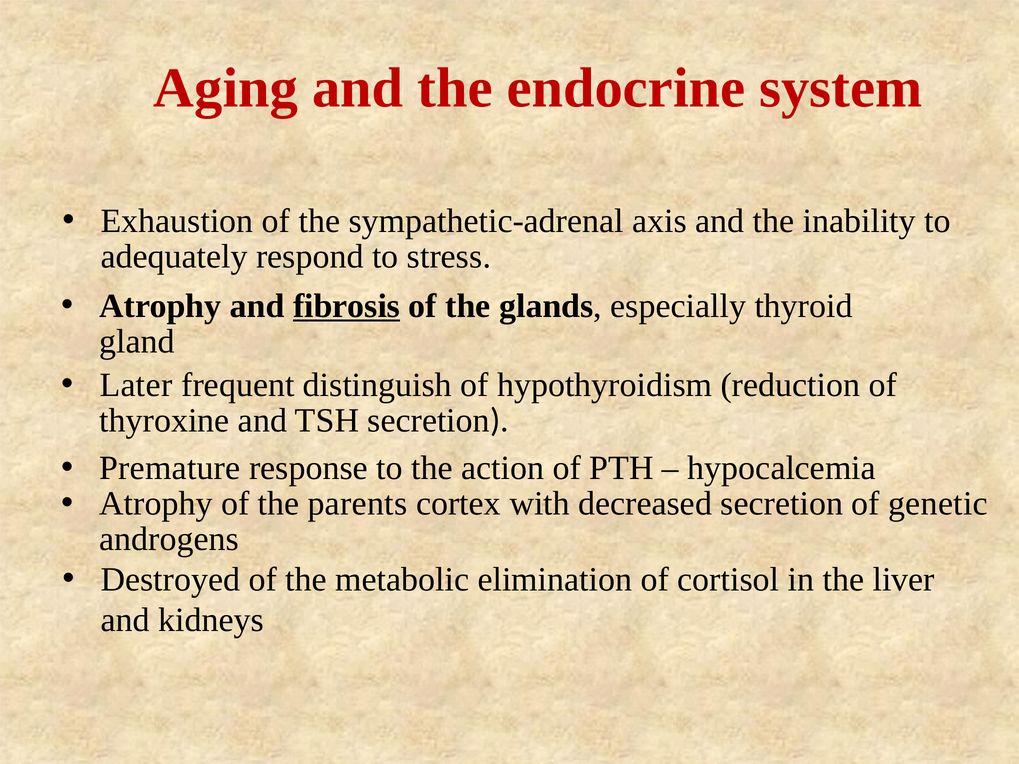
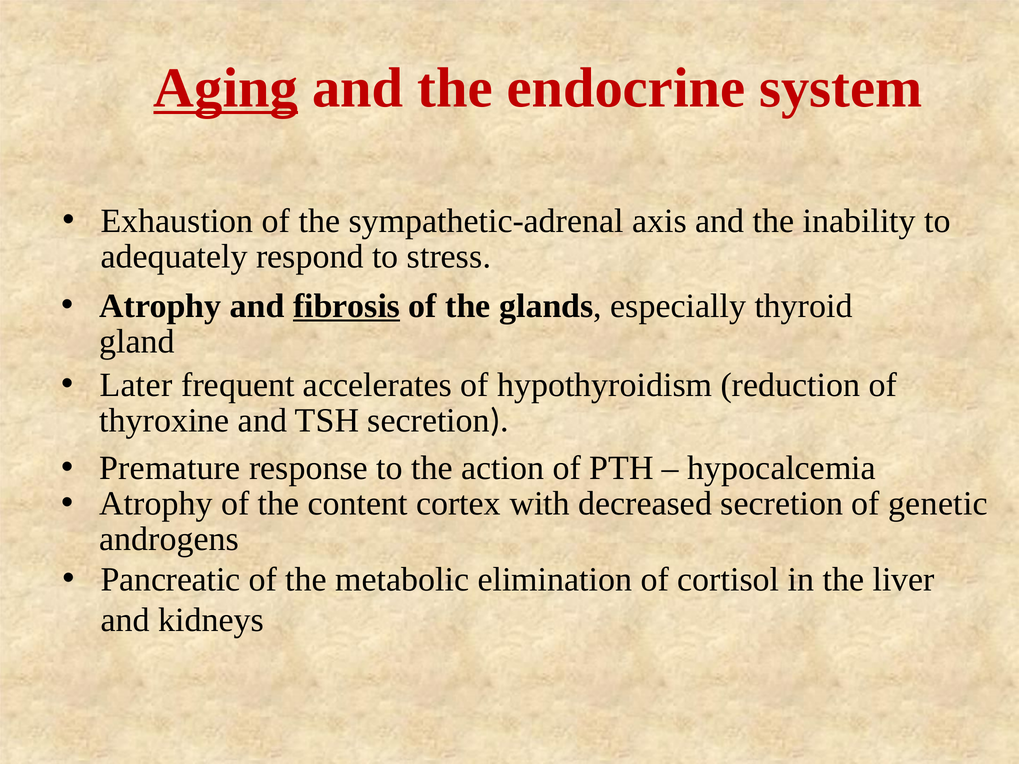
Aging underline: none -> present
distinguish: distinguish -> accelerates
parents: parents -> content
Destroyed: Destroyed -> Pancreatic
